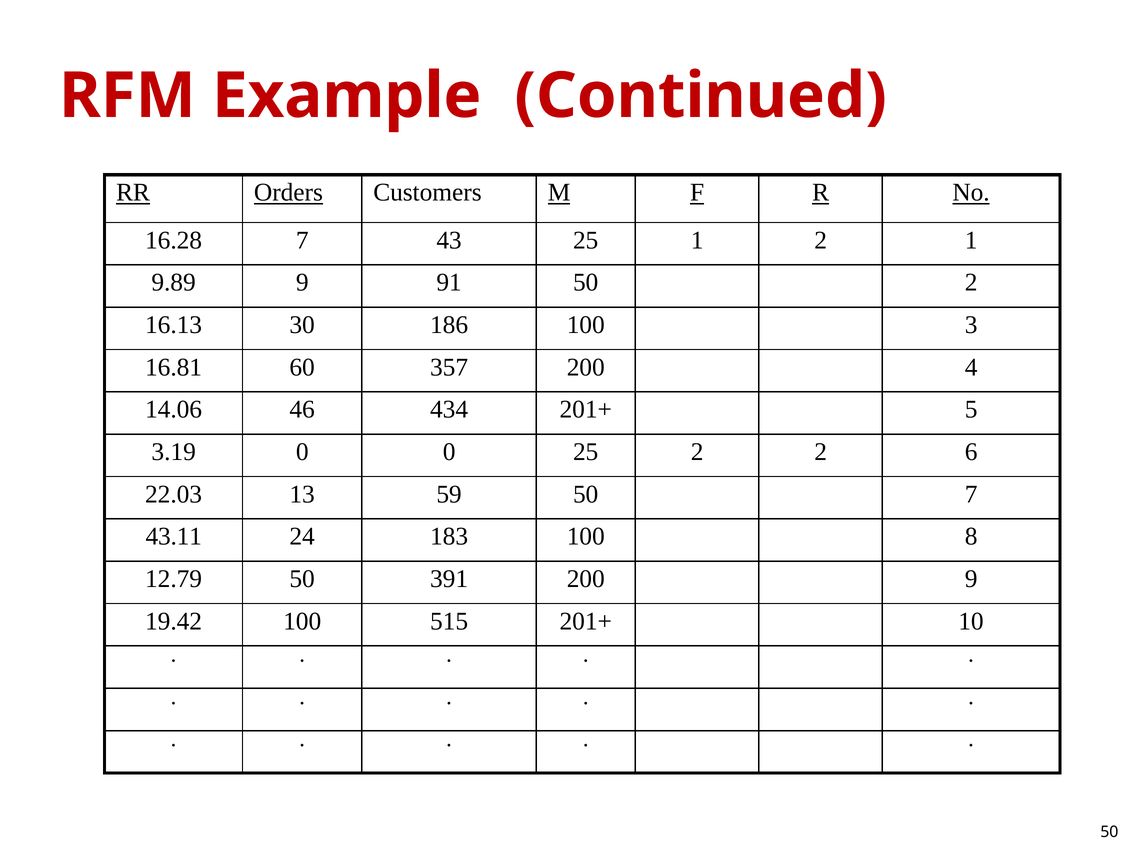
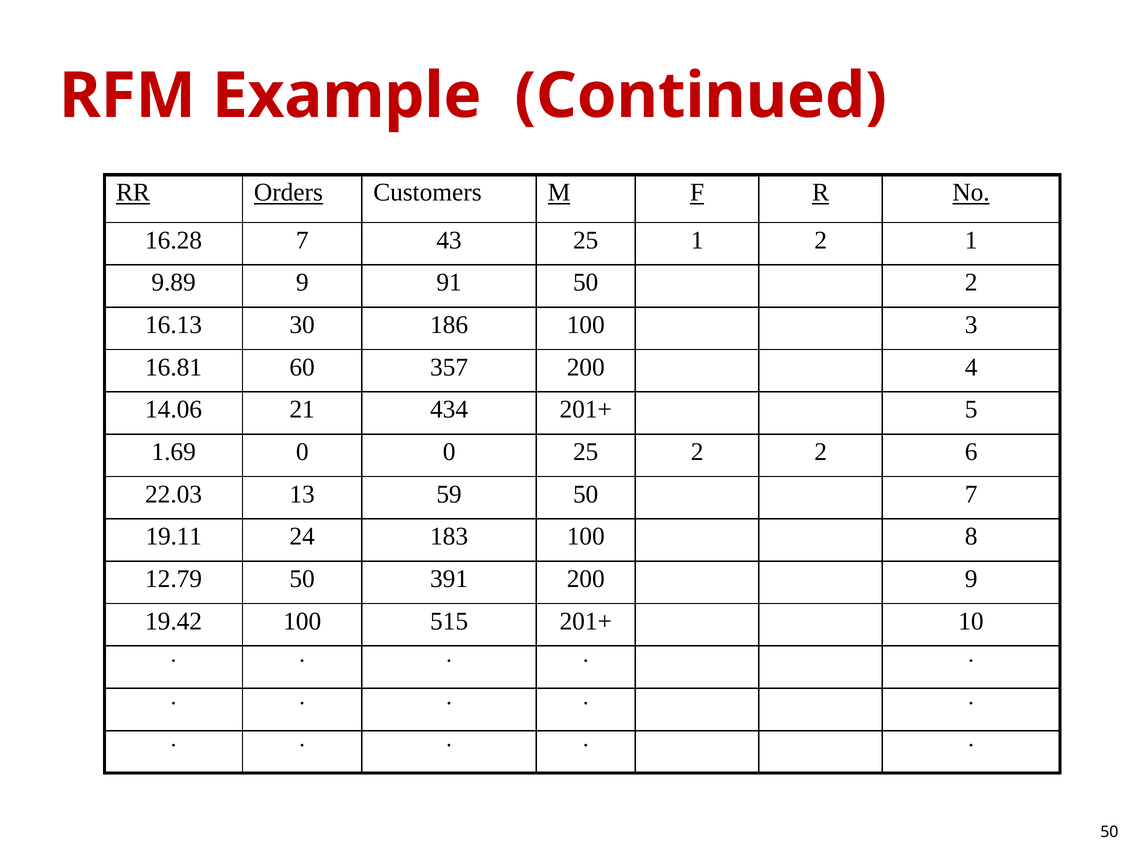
46: 46 -> 21
3.19: 3.19 -> 1.69
43.11: 43.11 -> 19.11
